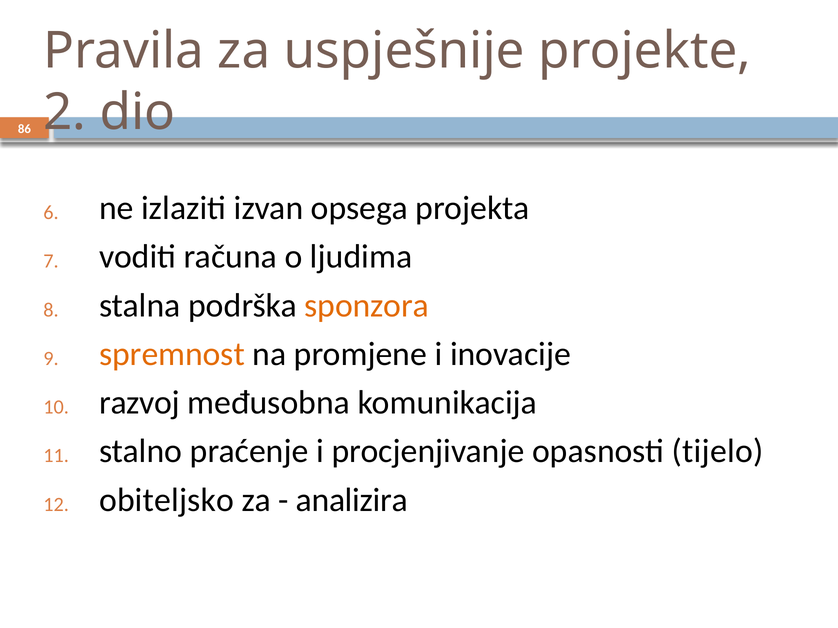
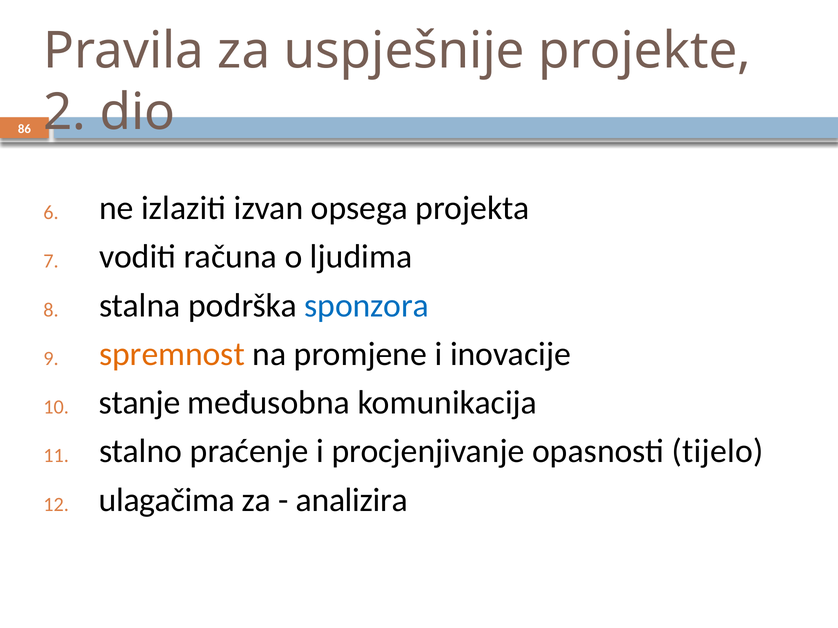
sponzora colour: orange -> blue
razvoj: razvoj -> stanje
obiteljsko: obiteljsko -> ulagačima
